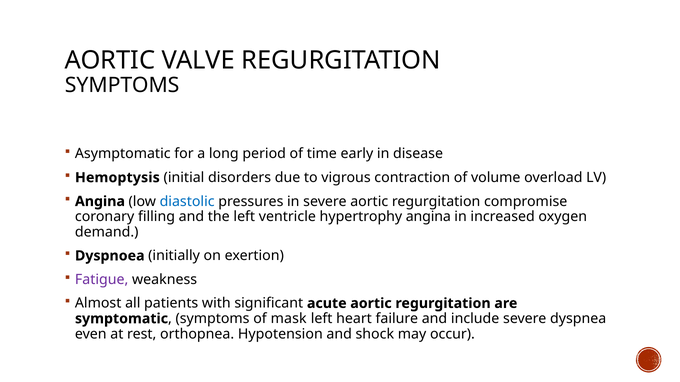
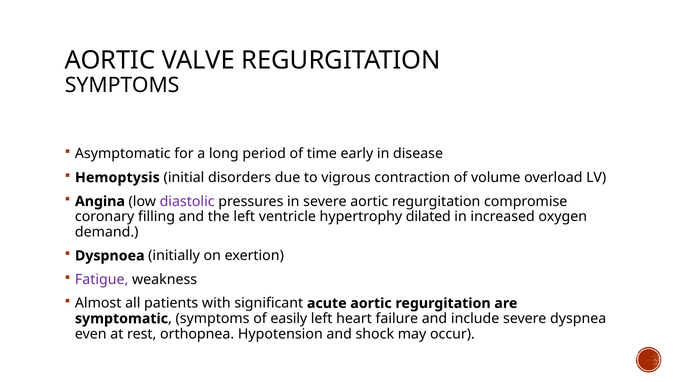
diastolic colour: blue -> purple
hypertrophy angina: angina -> dilated
mask: mask -> easily
